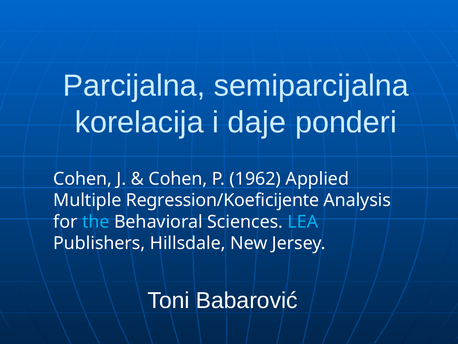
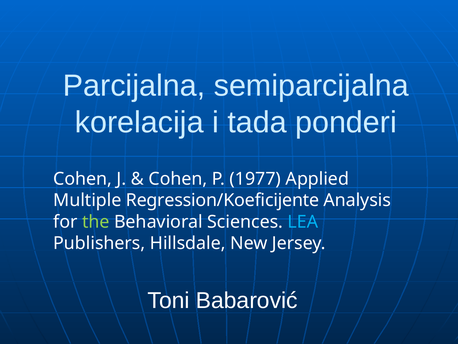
daje: daje -> tada
1962: 1962 -> 1977
the colour: light blue -> light green
